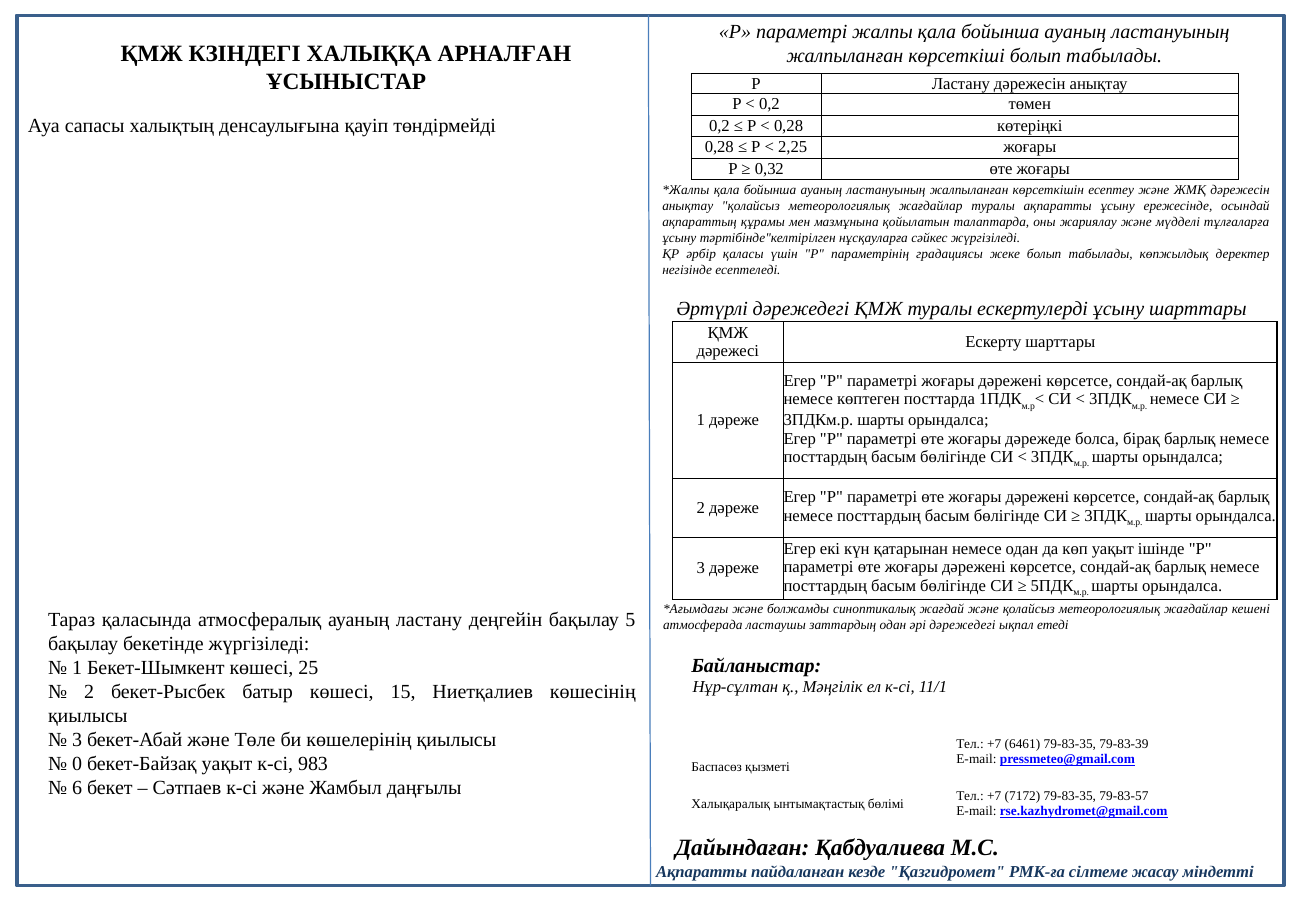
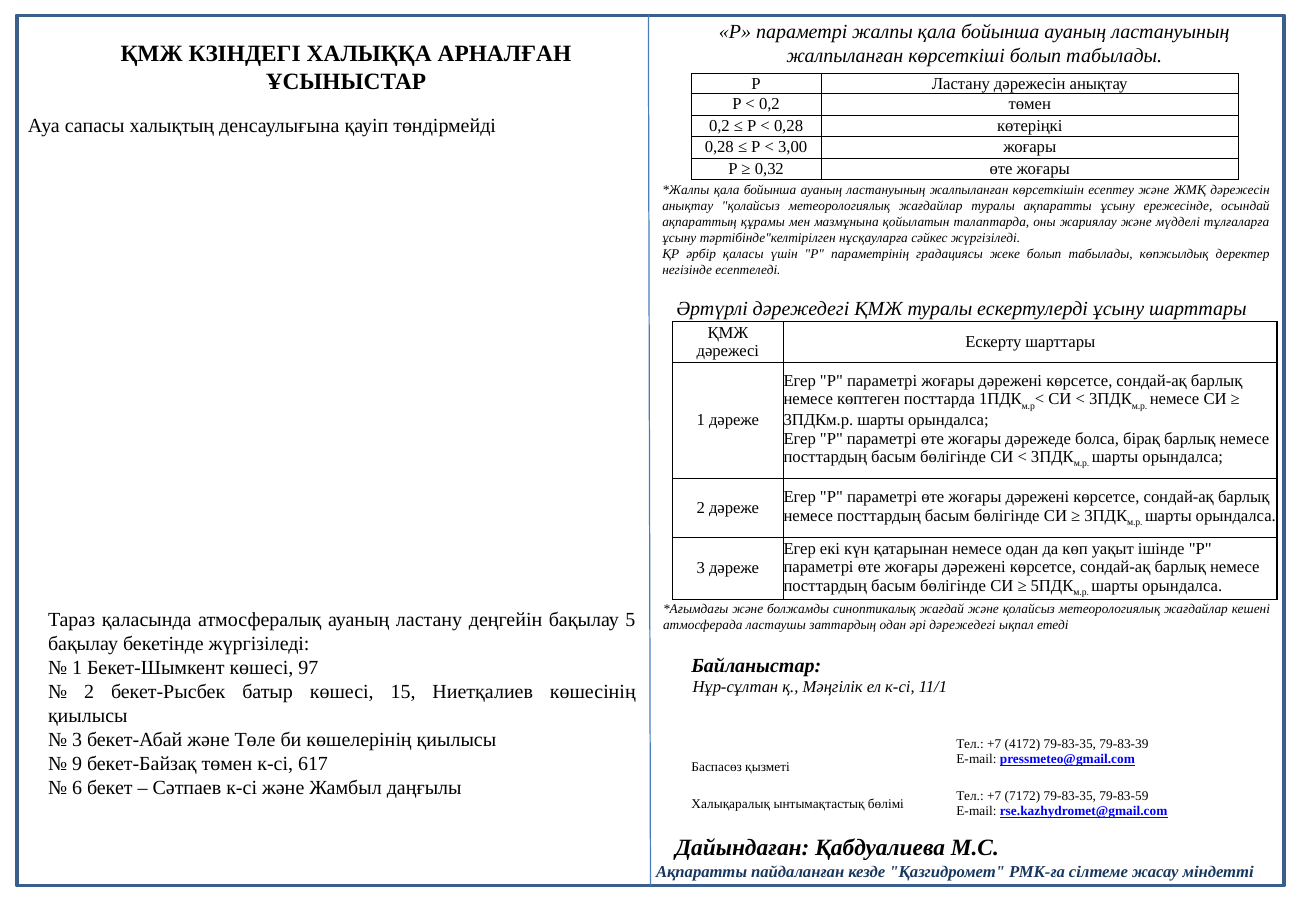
2,25: 2,25 -> 3,00
25: 25 -> 97
6461: 6461 -> 4172
0: 0 -> 9
бекет-Байзақ уақыт: уақыт -> төмен
983: 983 -> 617
79-83-57: 79-83-57 -> 79-83-59
